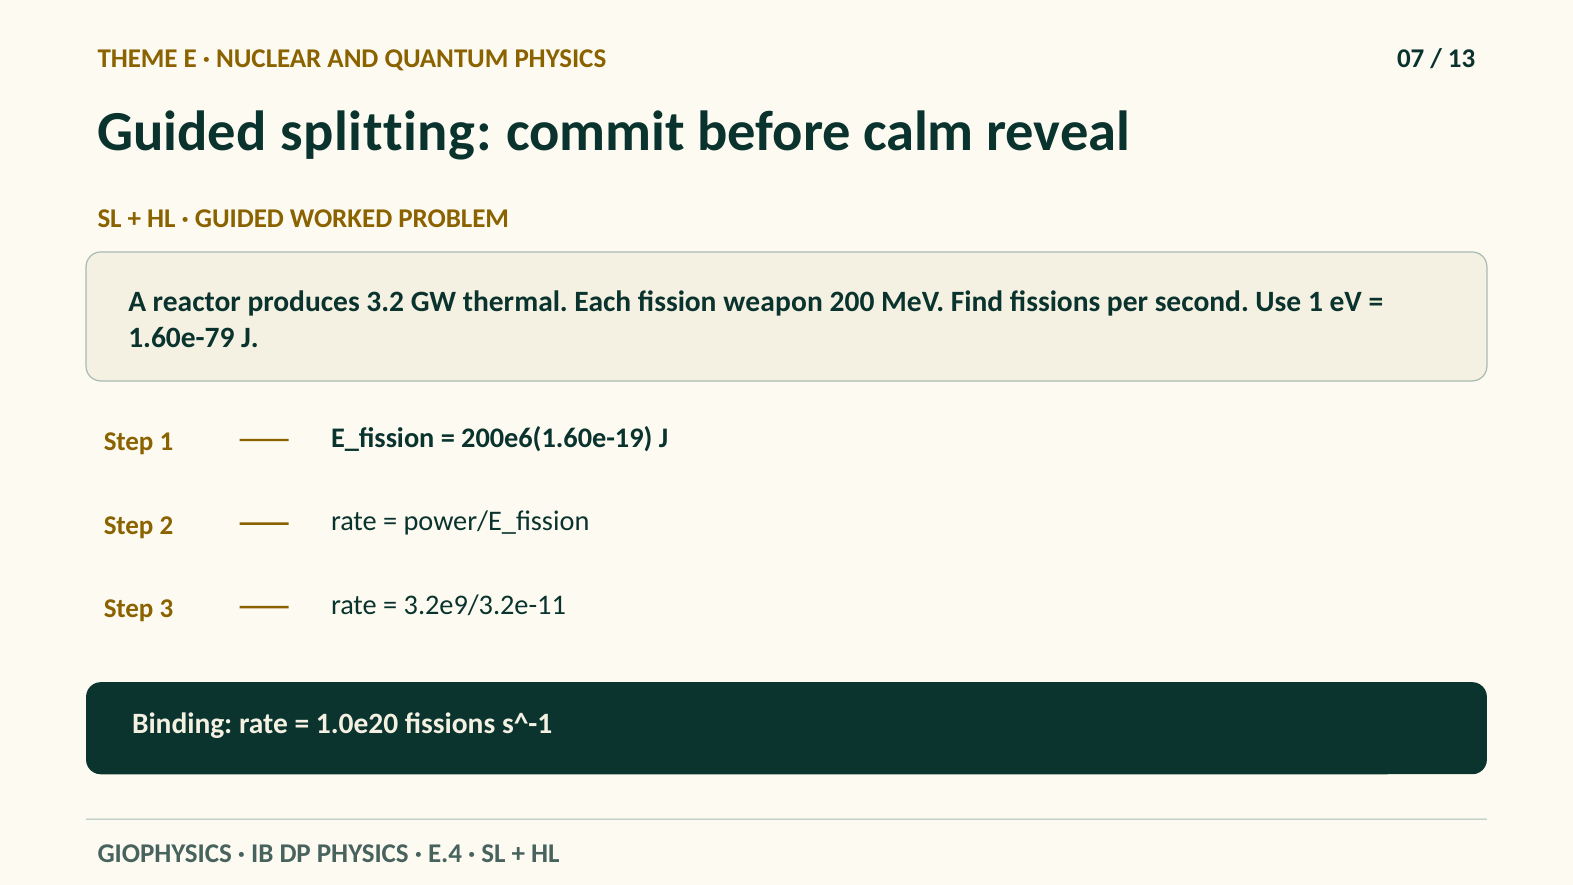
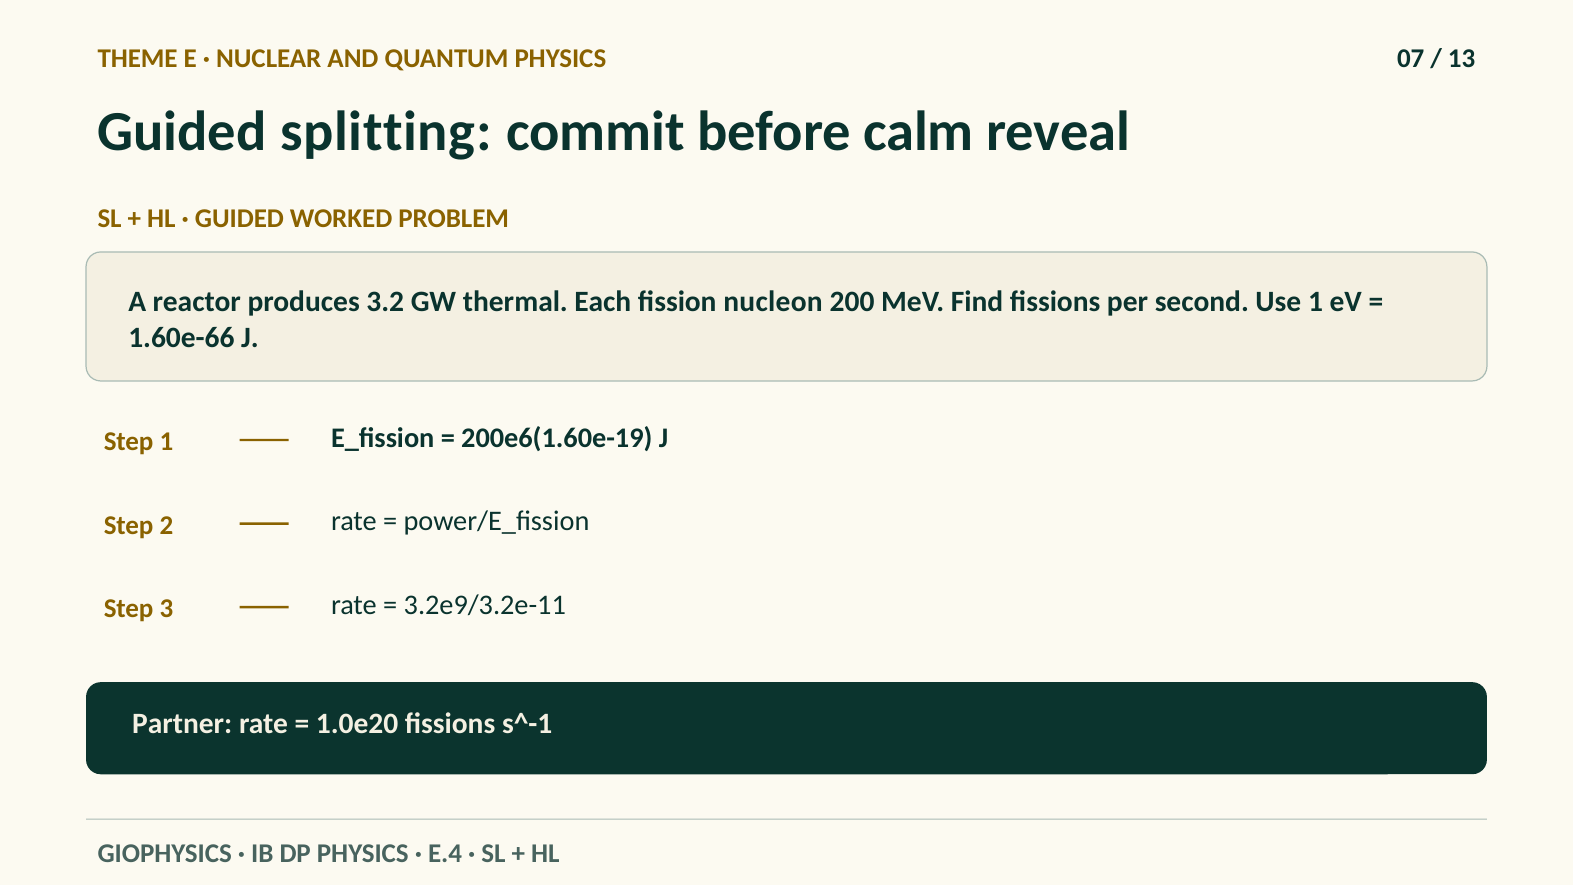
weapon: weapon -> nucleon
1.60e-79: 1.60e-79 -> 1.60e-66
Binding: Binding -> Partner
